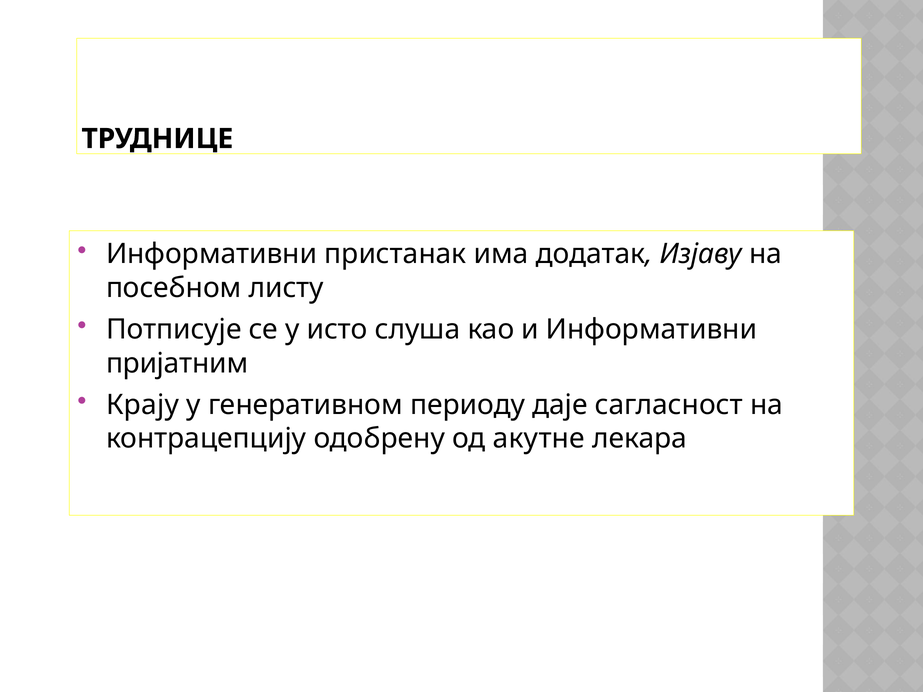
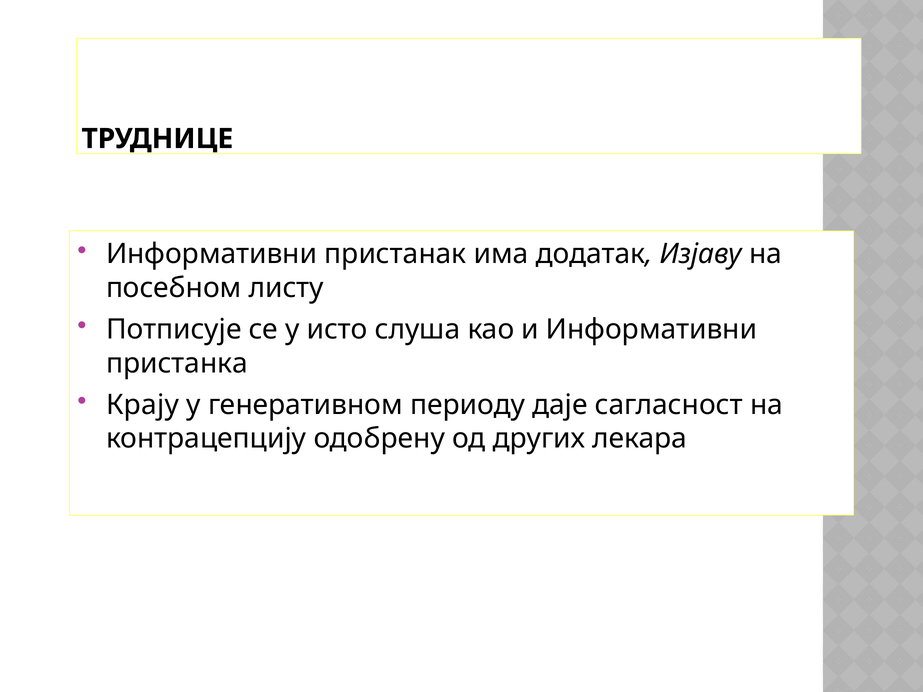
пријатним: пријатним -> пристанка
акутне: акутне -> других
